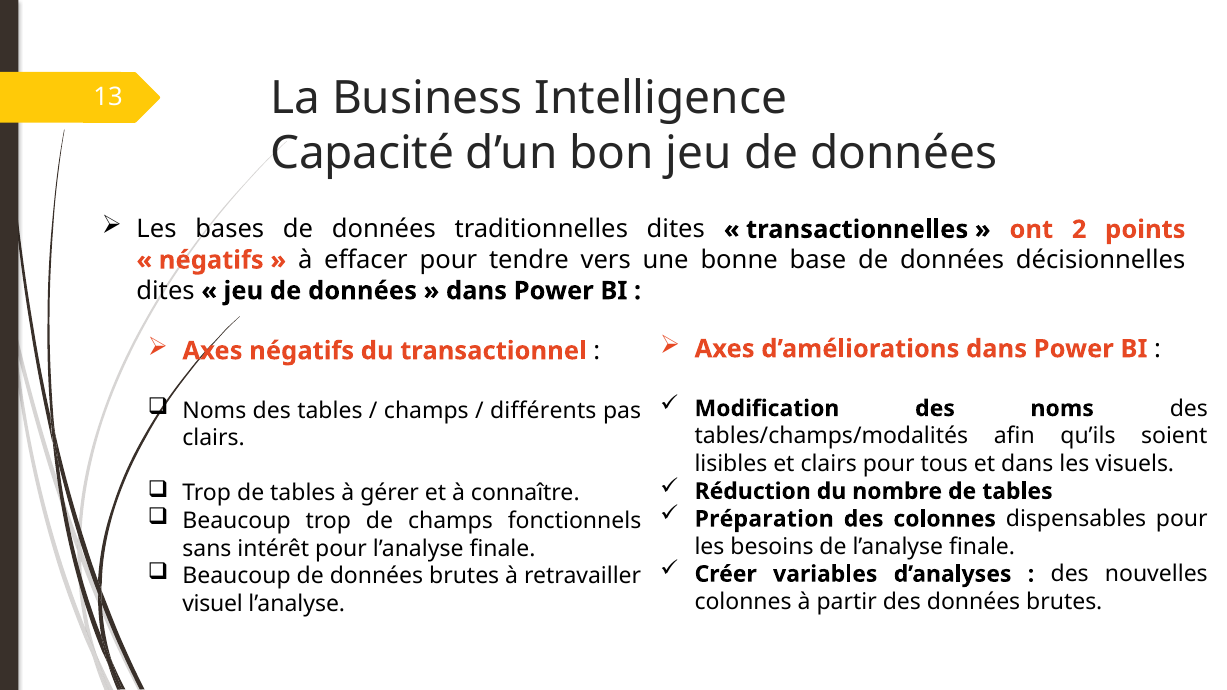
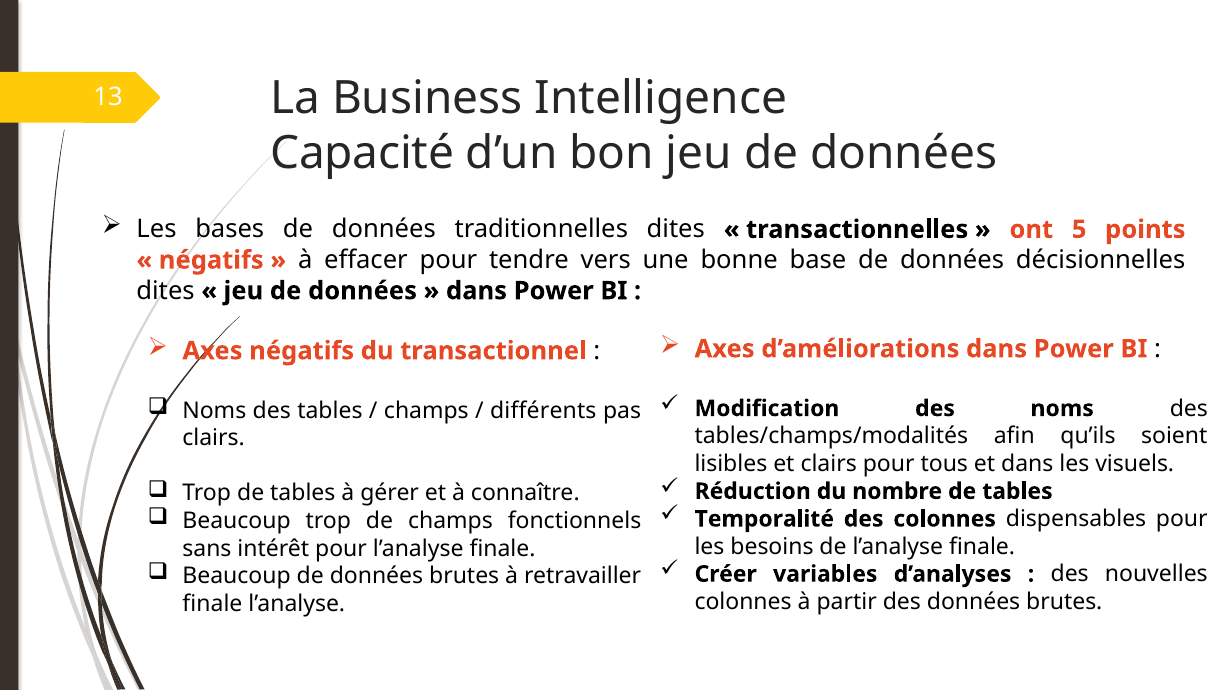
2: 2 -> 5
Préparation: Préparation -> Temporalité
visuel at (213, 604): visuel -> finale
